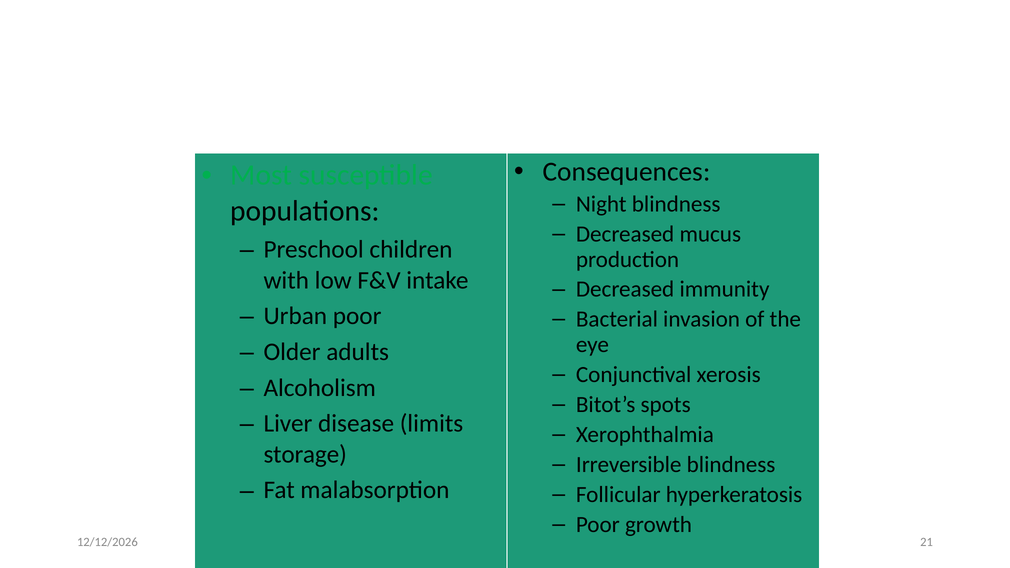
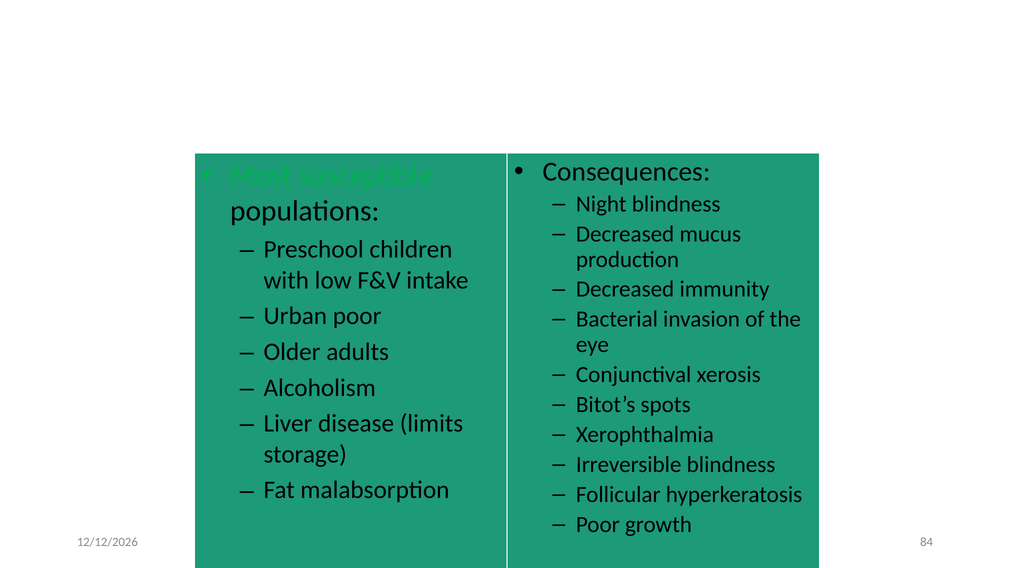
21: 21 -> 84
